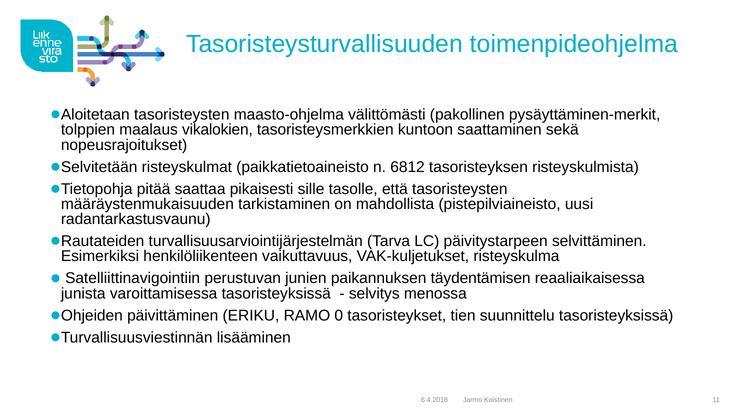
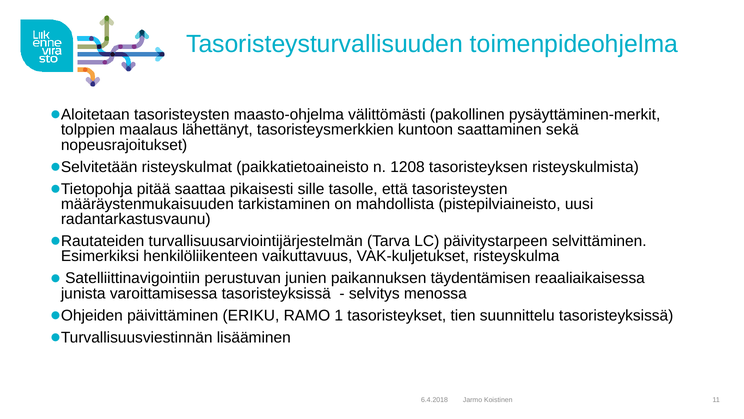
vikalokien: vikalokien -> lähettänyt
6812: 6812 -> 1208
0: 0 -> 1
